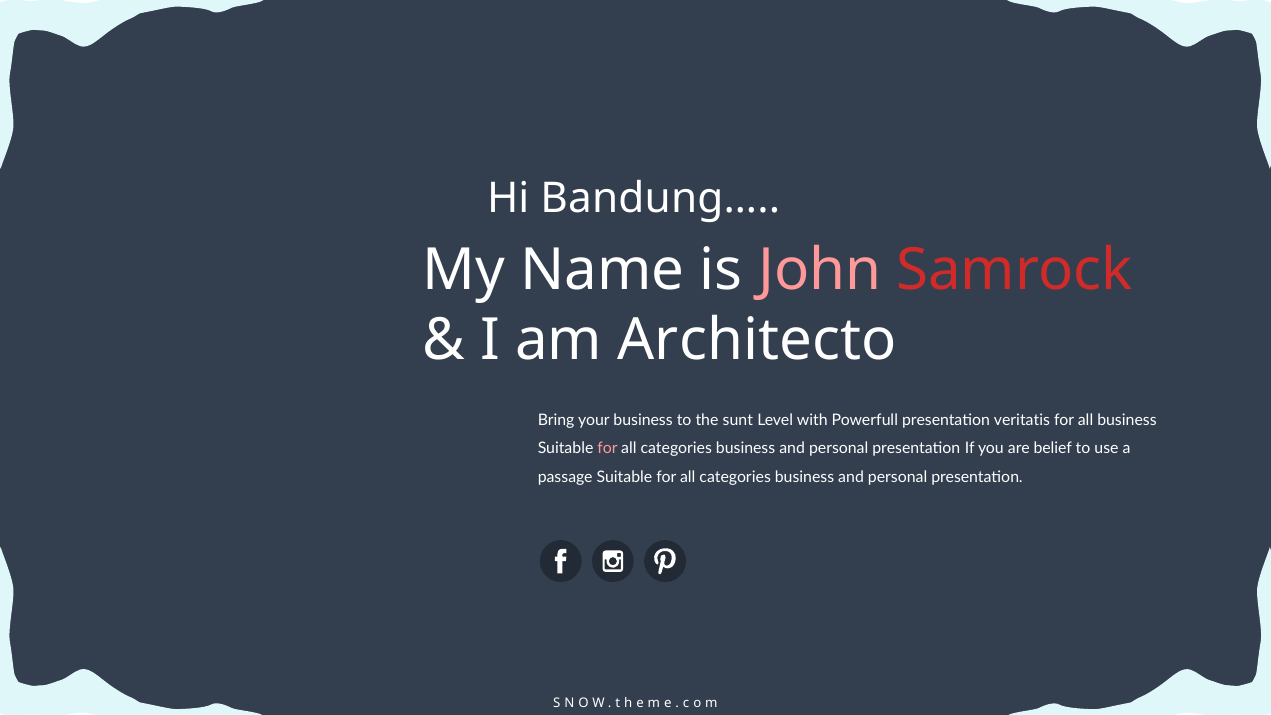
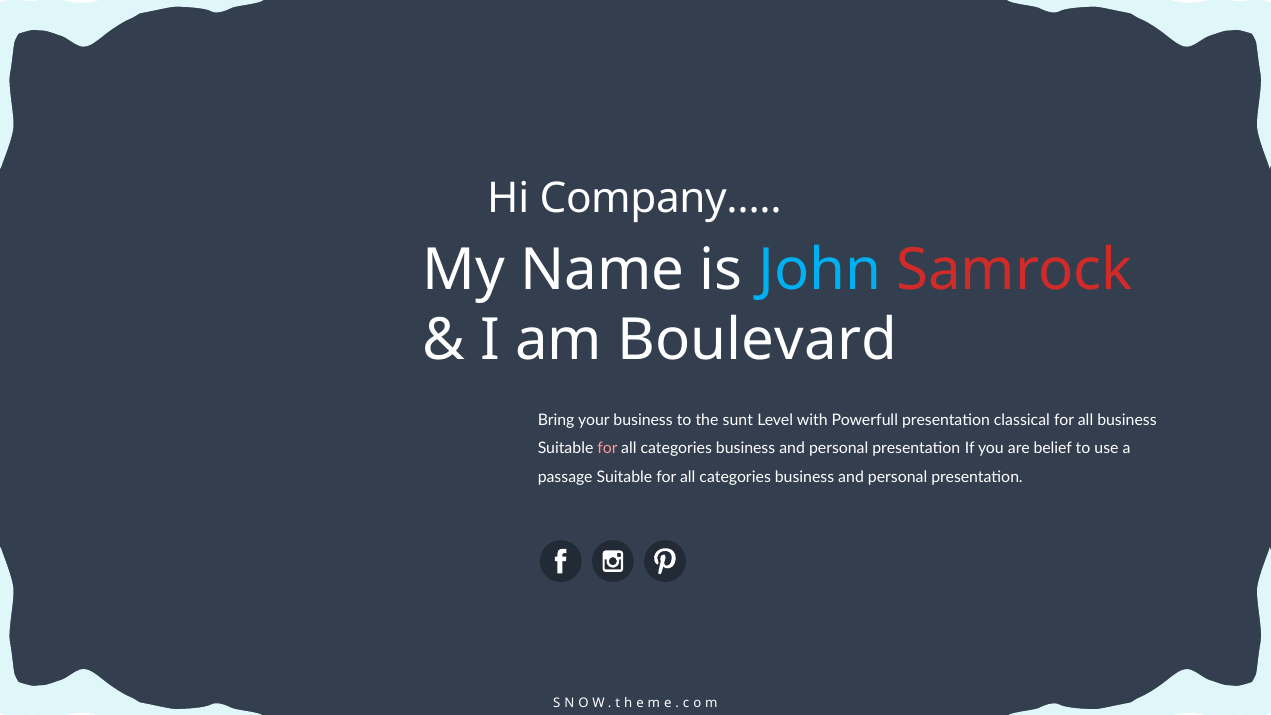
Bandung…: Bandung… -> Company…
John colour: pink -> light blue
Architecto: Architecto -> Boulevard
veritatis: veritatis -> classical
